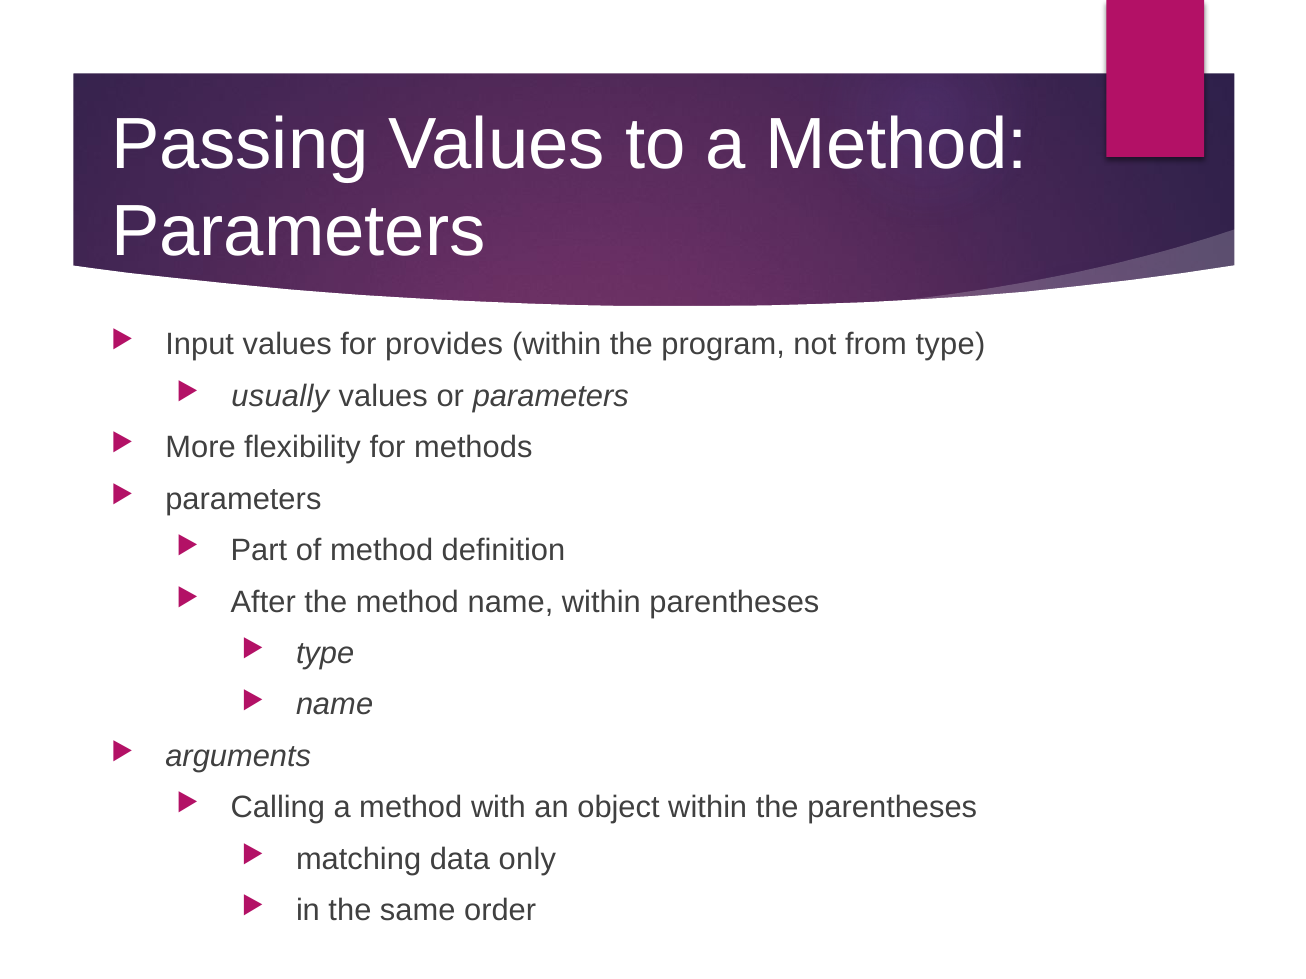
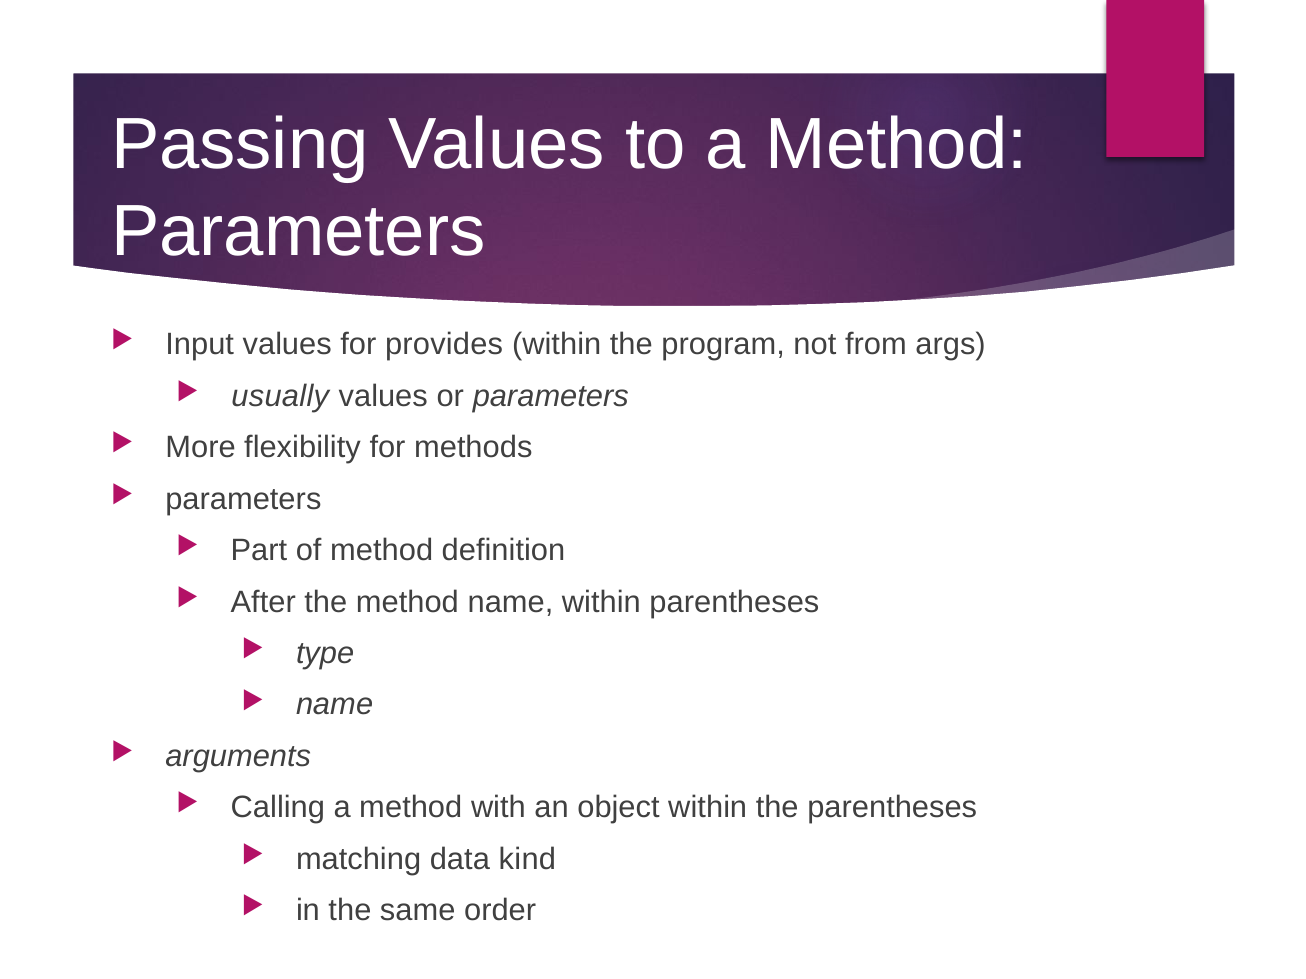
from type: type -> args
only: only -> kind
